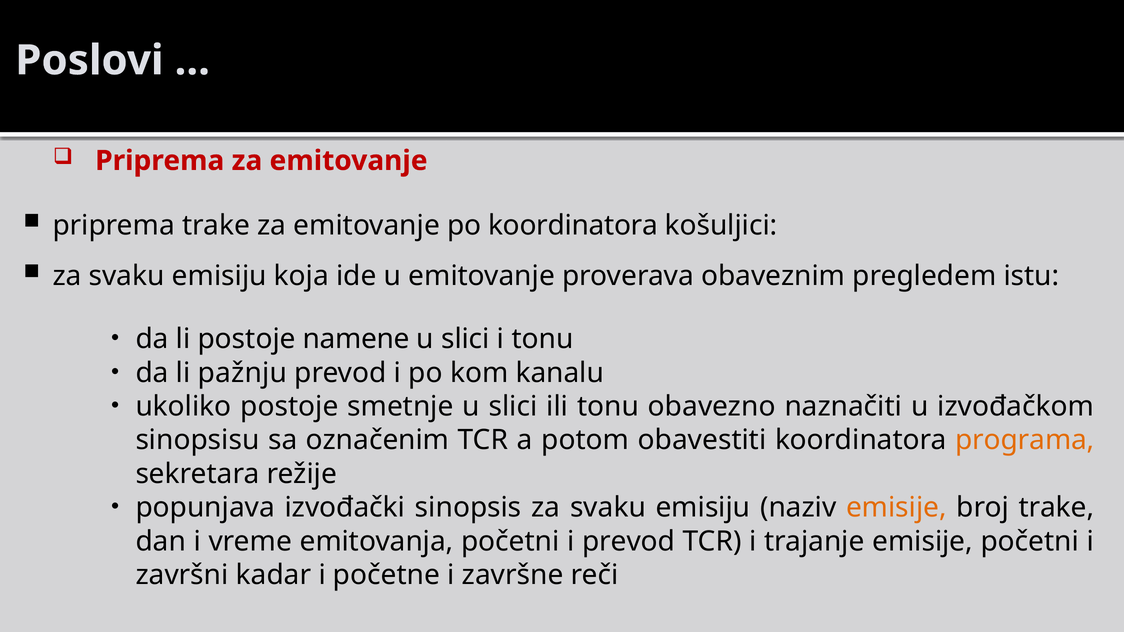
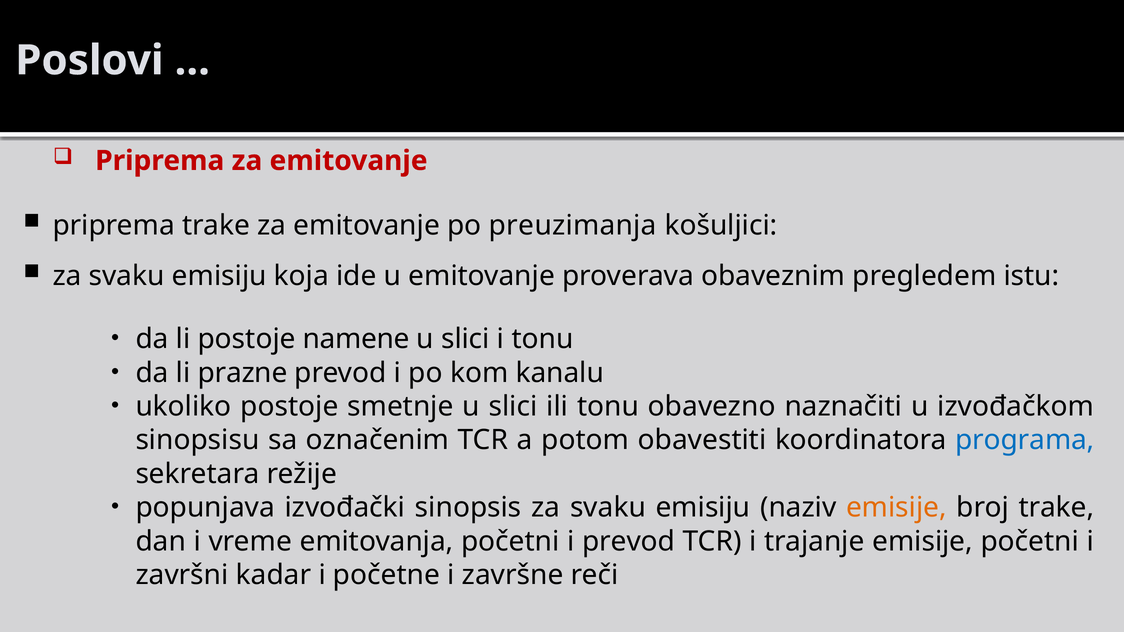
po koordinatora: koordinatora -> preuzimanja
pažnju: pažnju -> prazne
programa colour: orange -> blue
